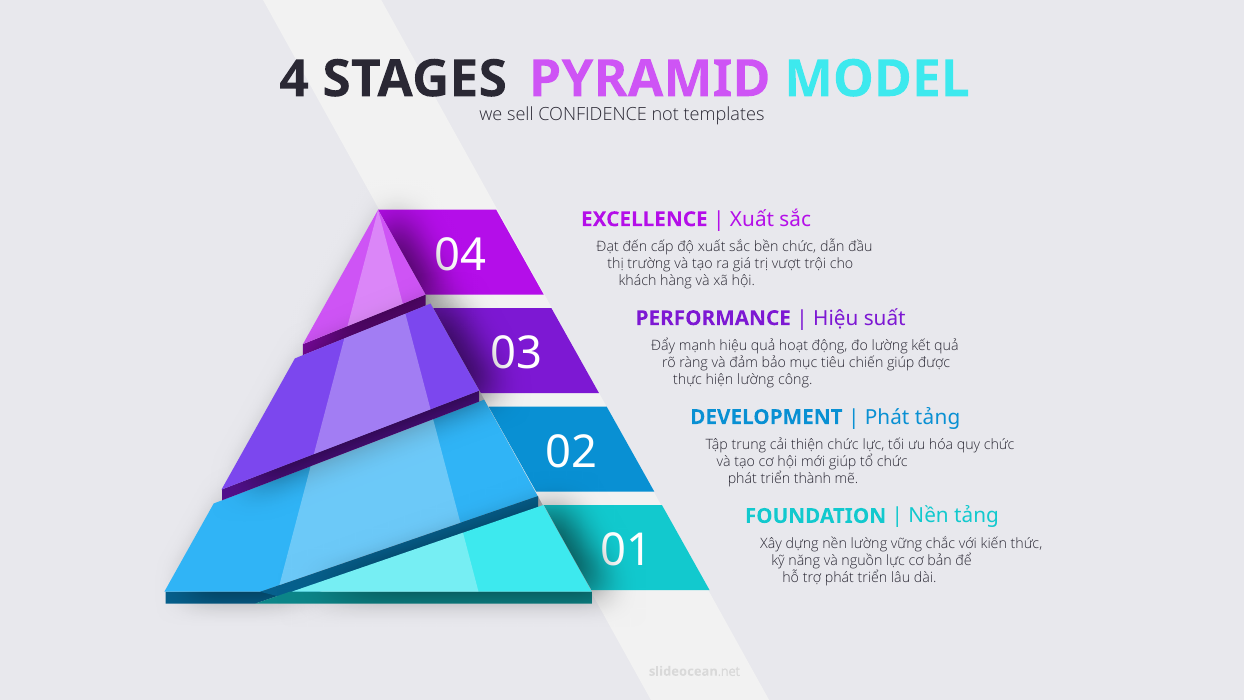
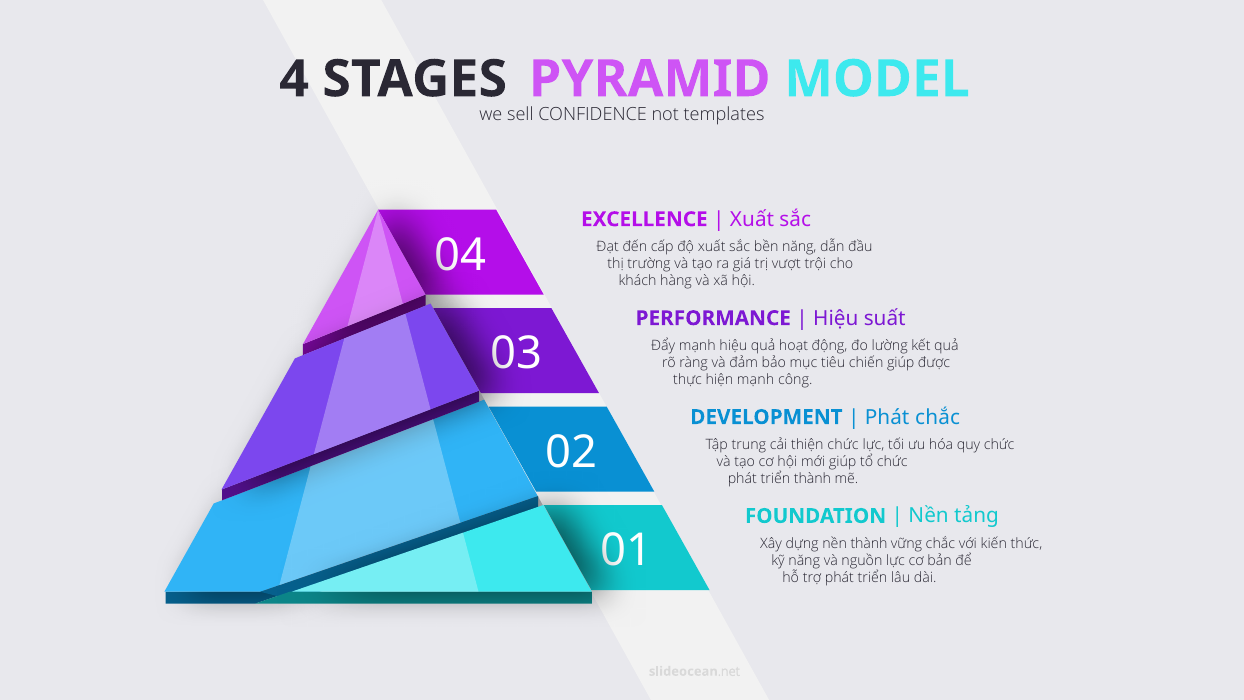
bền chức: chức -> năng
hiện lường: lường -> mạnh
Phát tảng: tảng -> chắc
nền lường: lường -> thành
